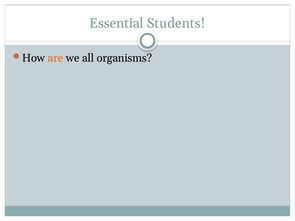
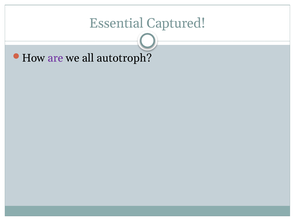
Students: Students -> Captured
are colour: orange -> purple
organisms: organisms -> autotroph
